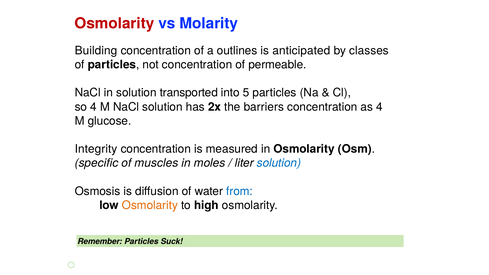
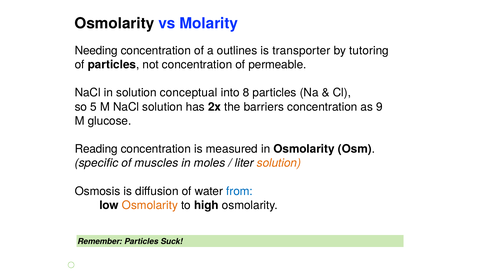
Osmolarity at (114, 24) colour: red -> black
Building: Building -> Needing
anticipated: anticipated -> transporter
classes: classes -> tutoring
transported: transported -> conceptual
5: 5 -> 8
so 4: 4 -> 5
as 4: 4 -> 9
Integrity: Integrity -> Reading
solution at (279, 163) colour: blue -> orange
